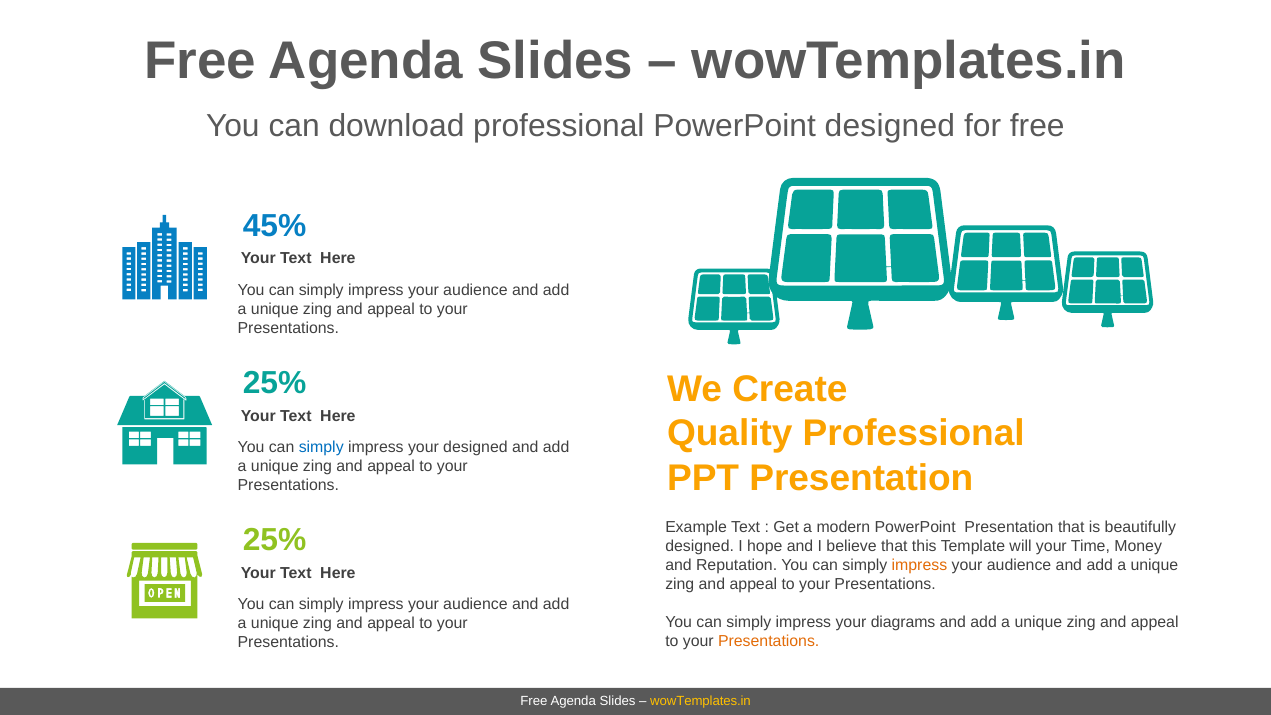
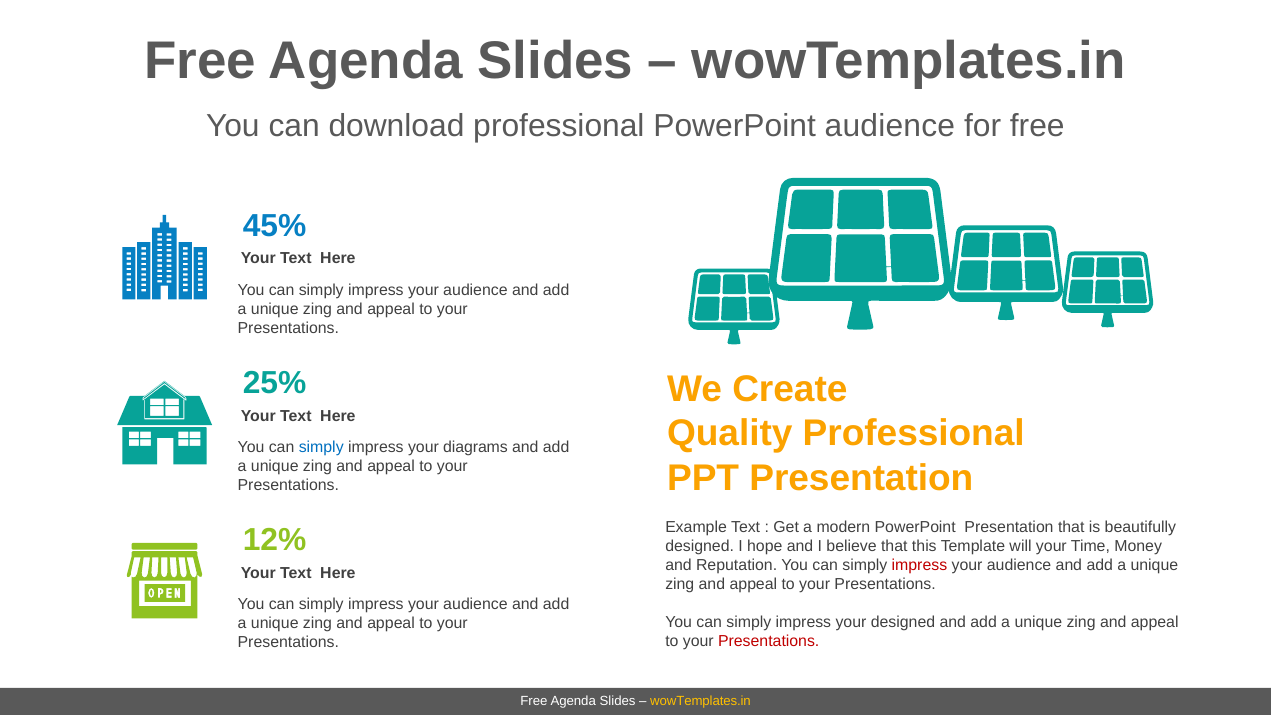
PowerPoint designed: designed -> audience
your designed: designed -> diagrams
25% at (275, 540): 25% -> 12%
impress at (919, 565) colour: orange -> red
your diagrams: diagrams -> designed
Presentations at (769, 642) colour: orange -> red
